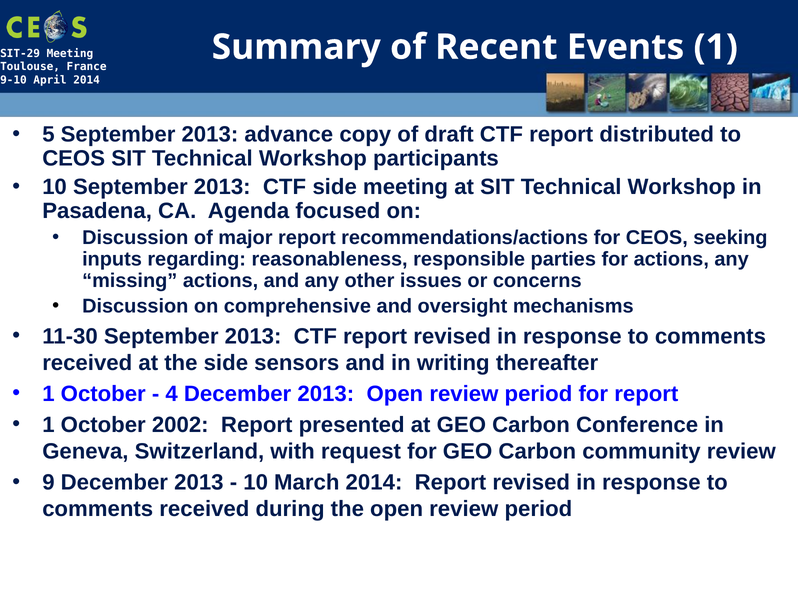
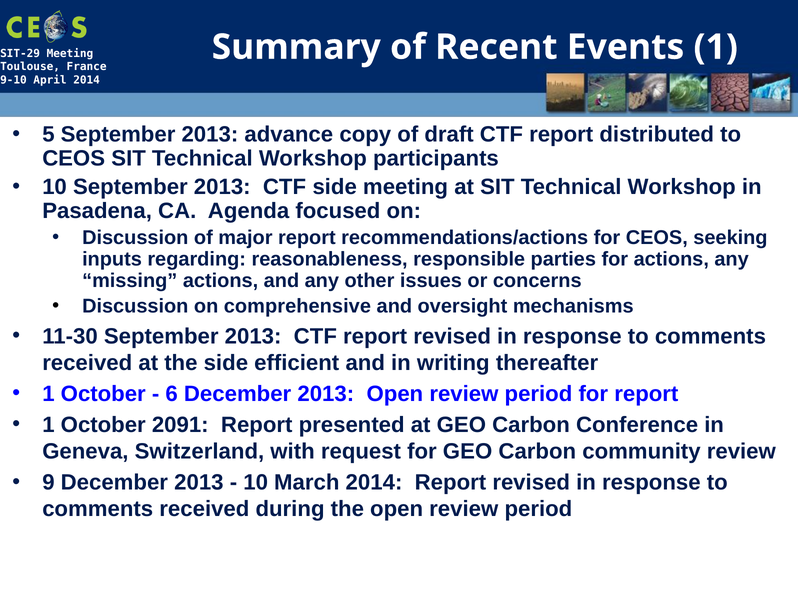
sensors: sensors -> efficient
4: 4 -> 6
2002: 2002 -> 2091
